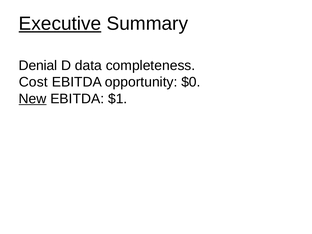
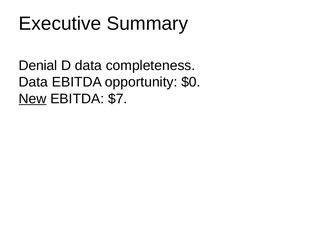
Executive underline: present -> none
Cost at (33, 82): Cost -> Data
$1: $1 -> $7
